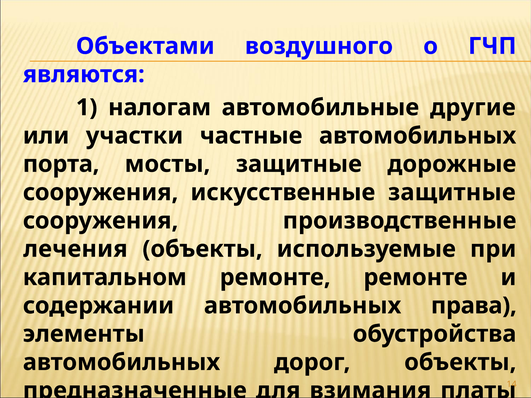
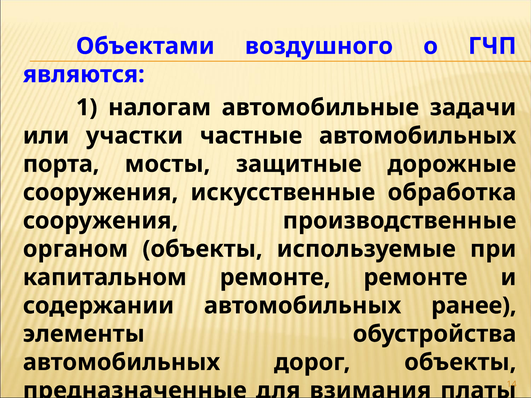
другие: другие -> задачи
искусственные защитные: защитные -> обработка
лечения: лечения -> органом
права: права -> ранее
